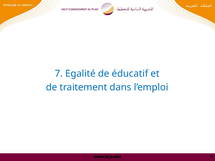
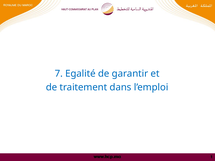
éducatif: éducatif -> garantir
